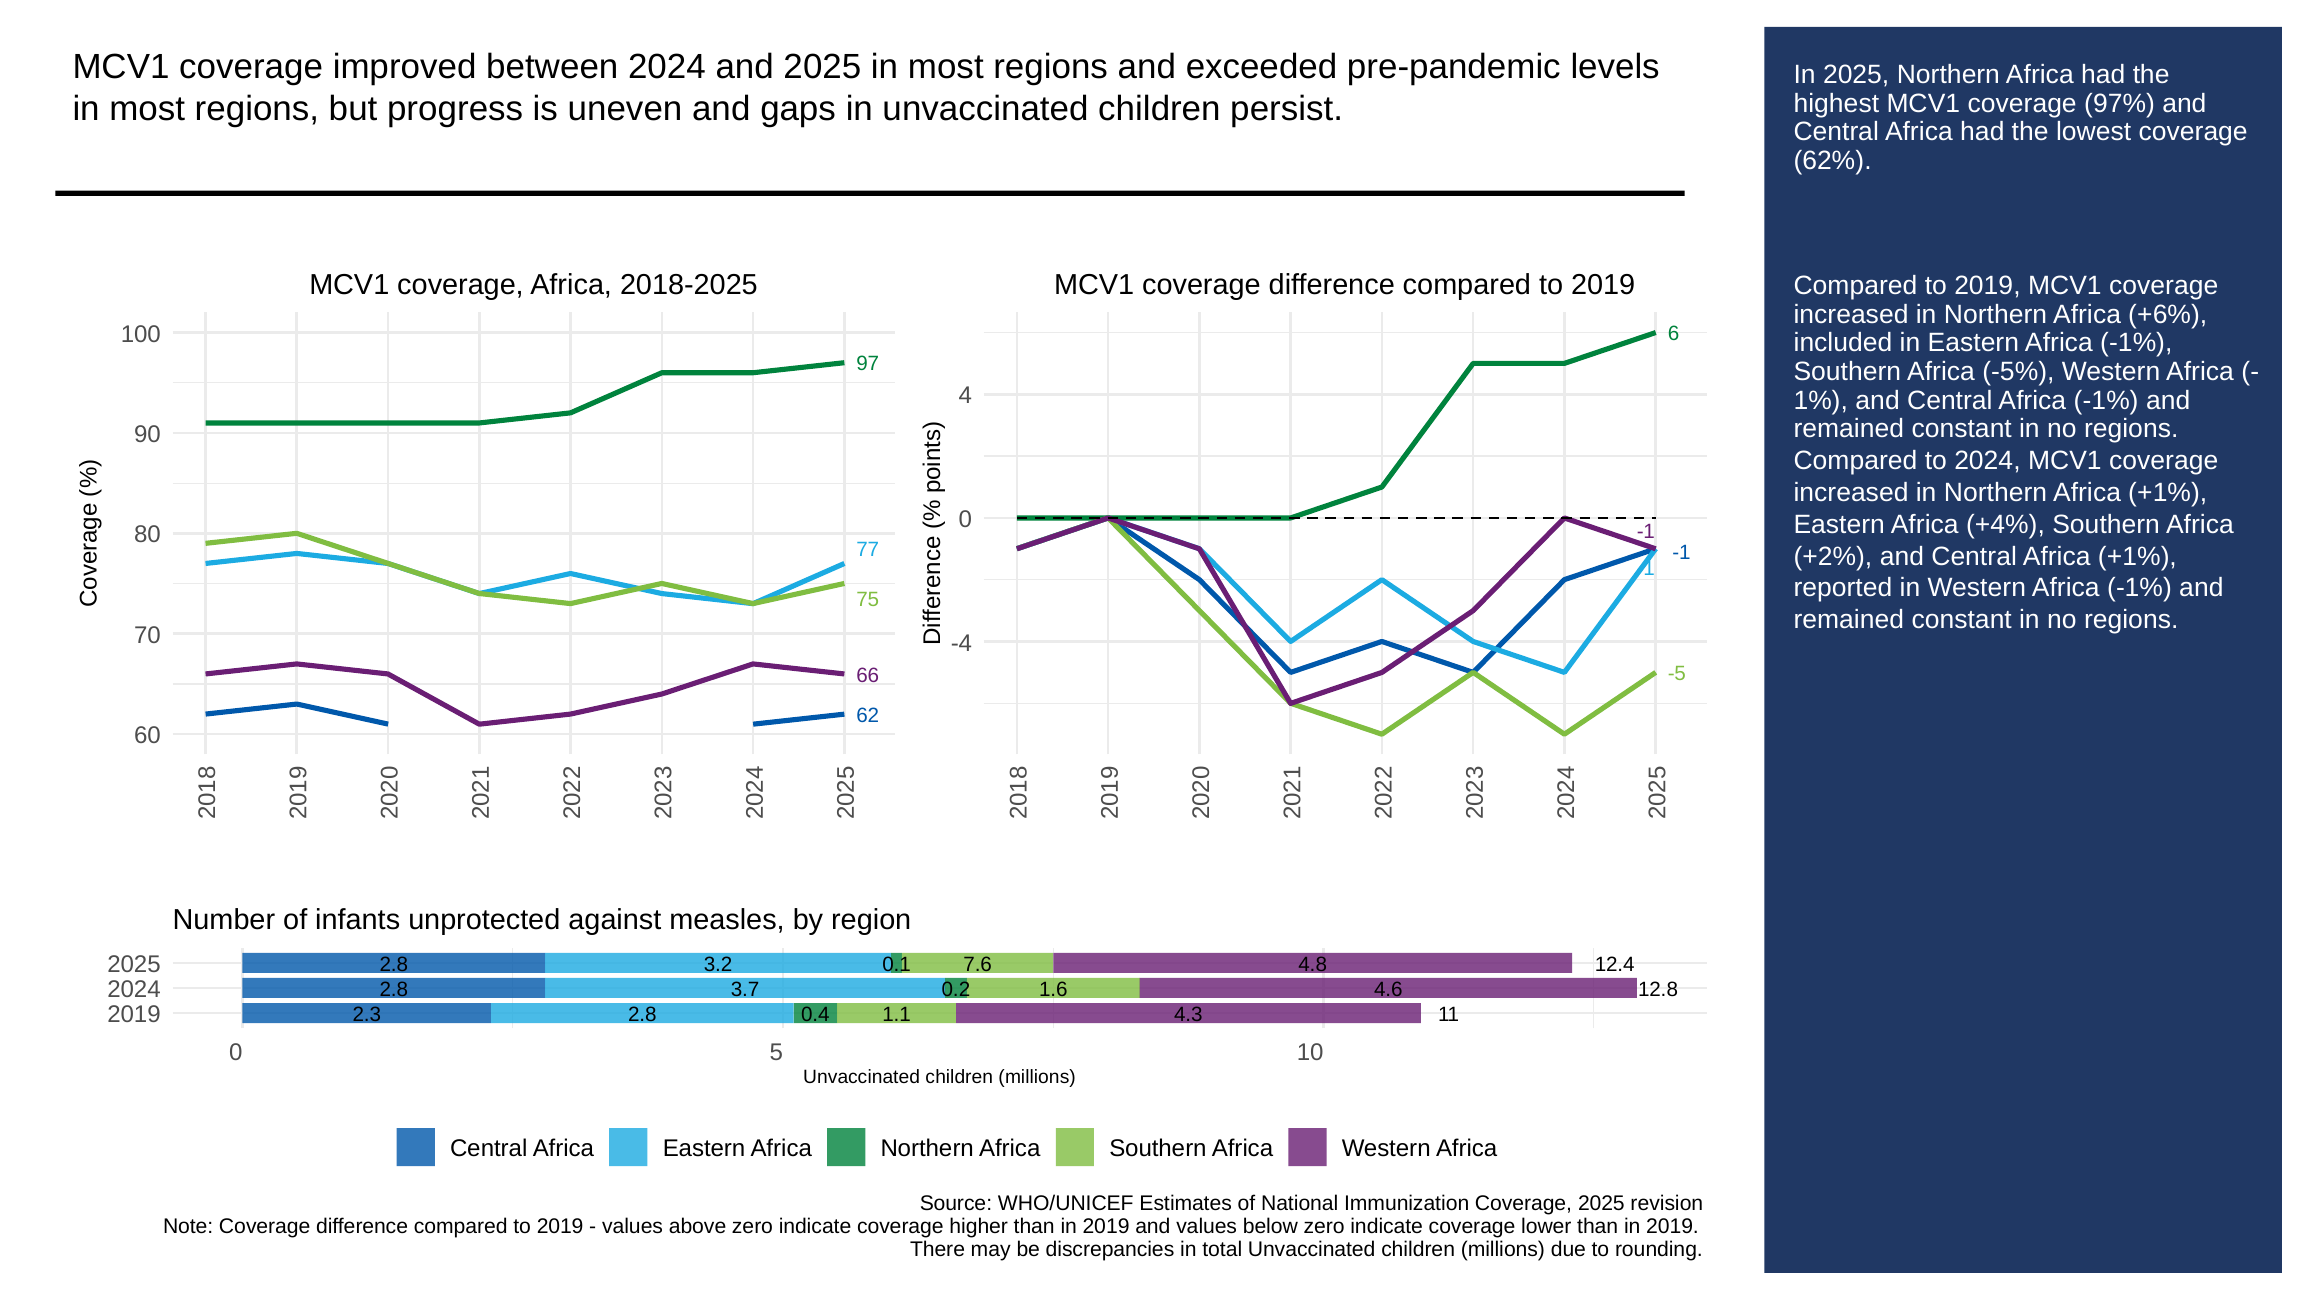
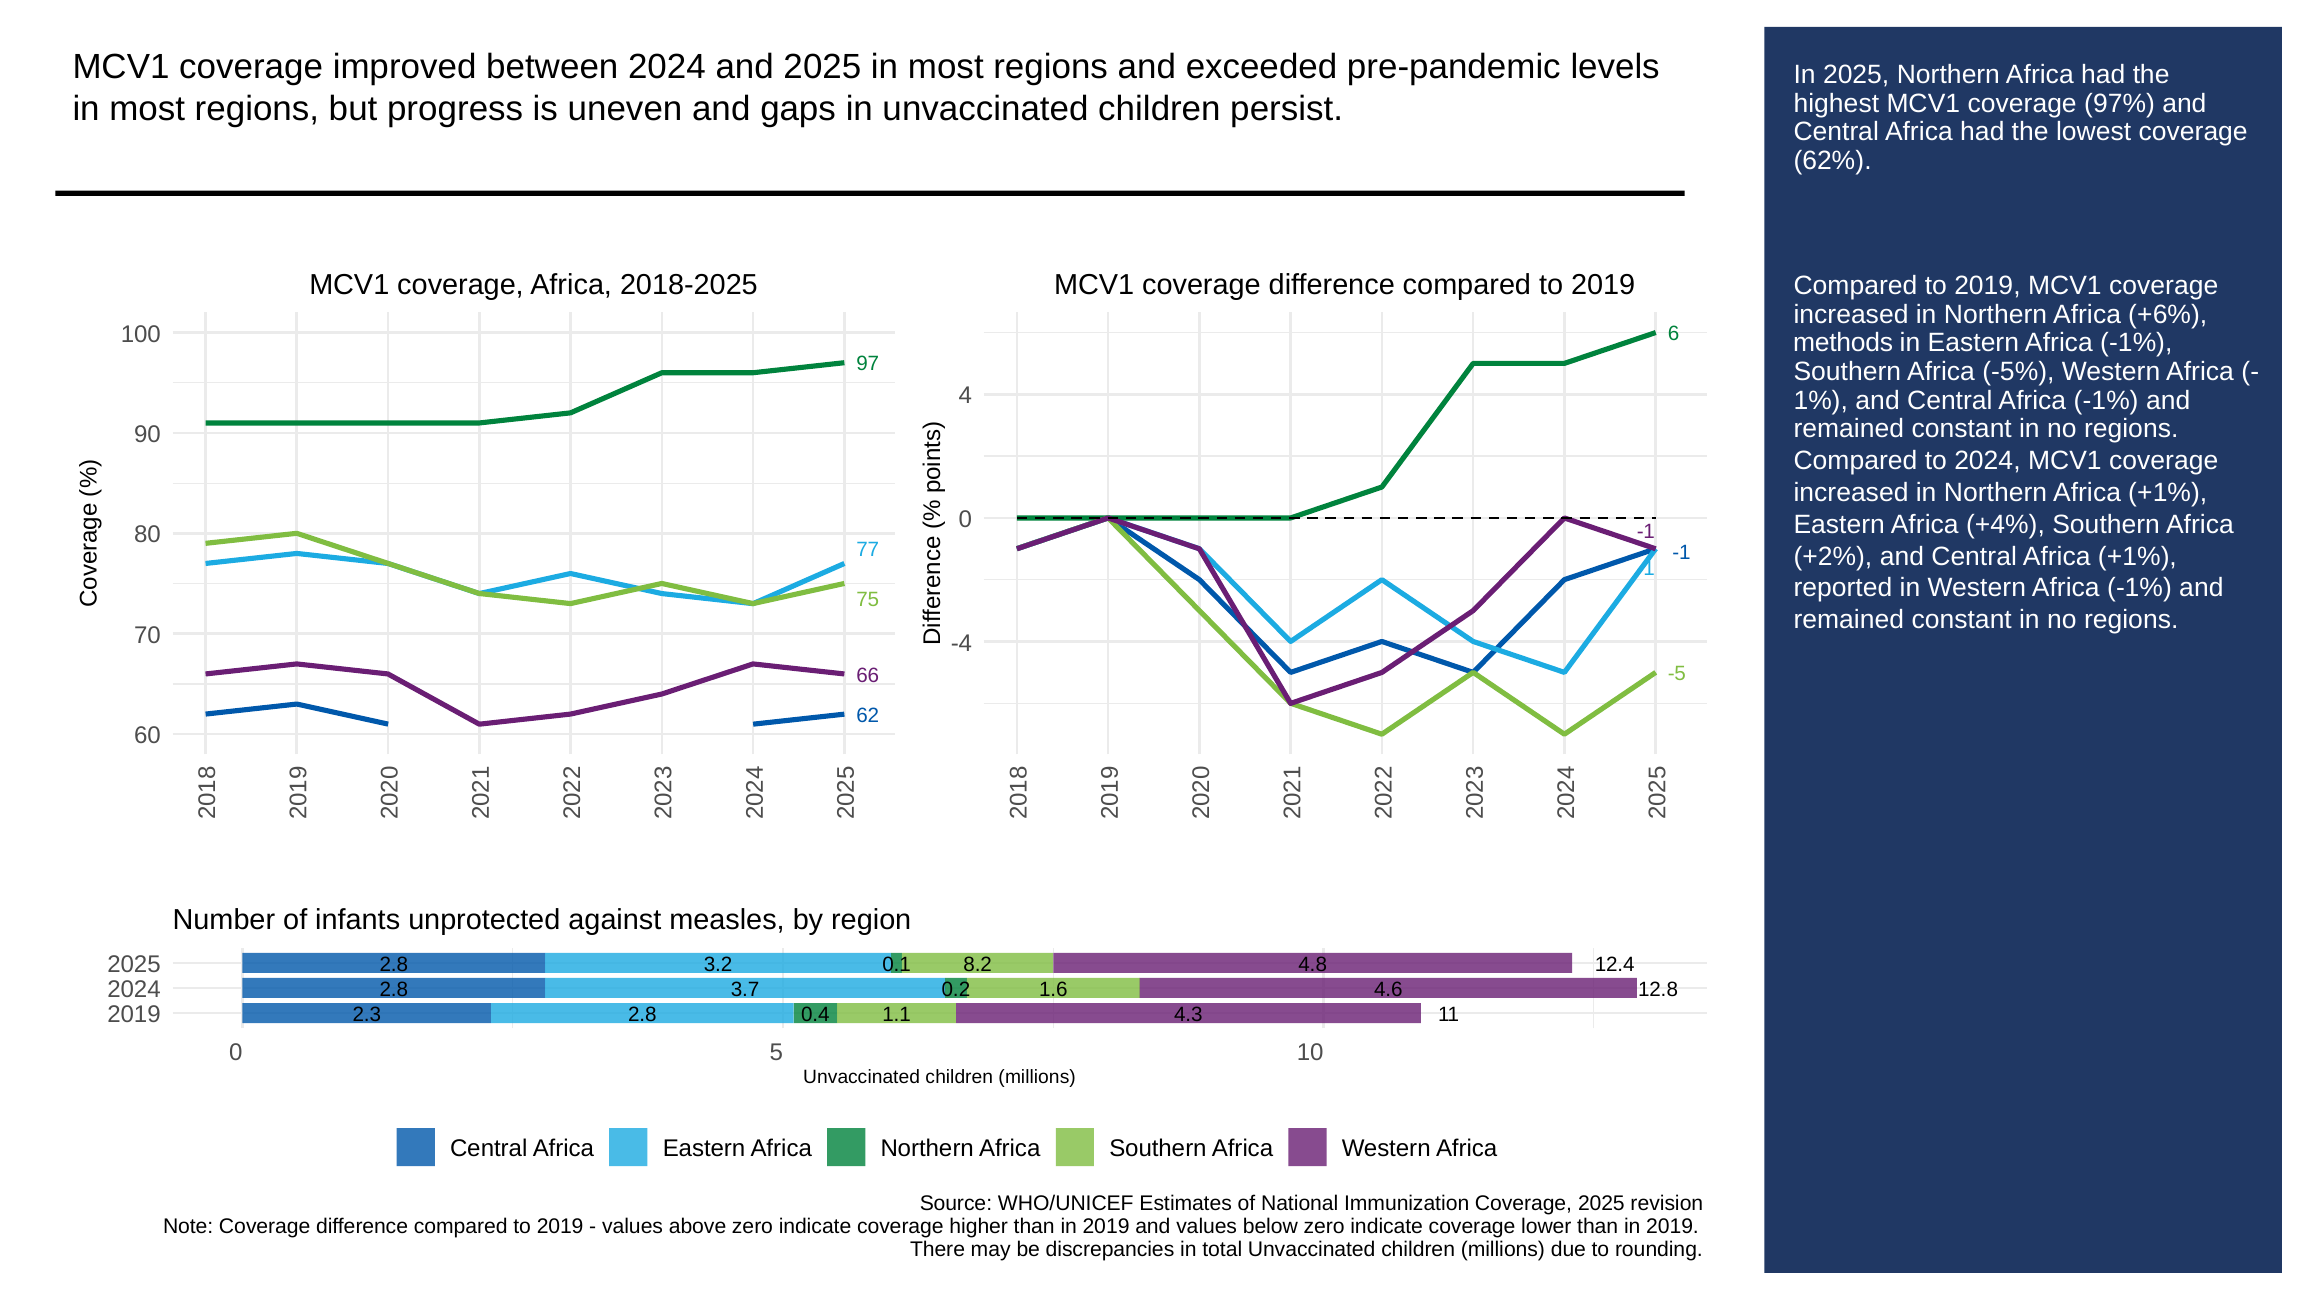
included: included -> methods
7.6: 7.6 -> 8.2
